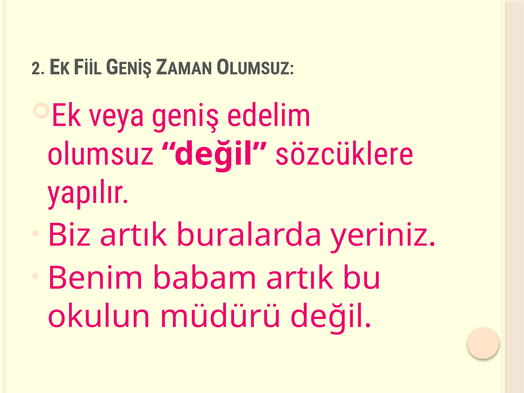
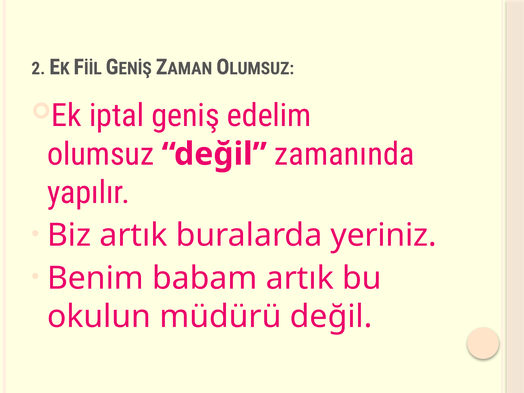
veya: veya -> iptal
sözcüklere: sözcüklere -> zamanında
